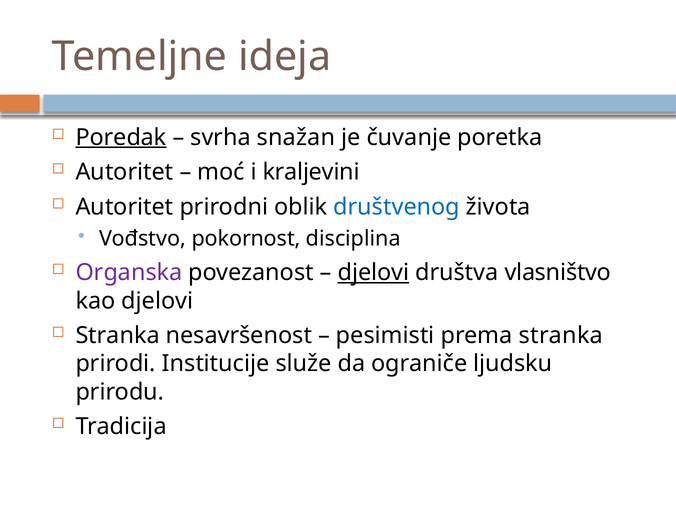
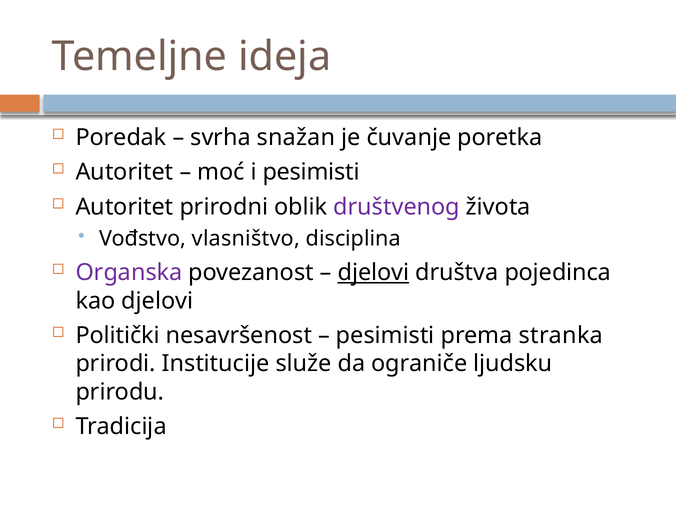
Poredak underline: present -> none
i kraljevini: kraljevini -> pesimisti
društvenog colour: blue -> purple
pokornost: pokornost -> vlasništvo
vlasništvo: vlasništvo -> pojedinca
Stranka at (118, 335): Stranka -> Politički
